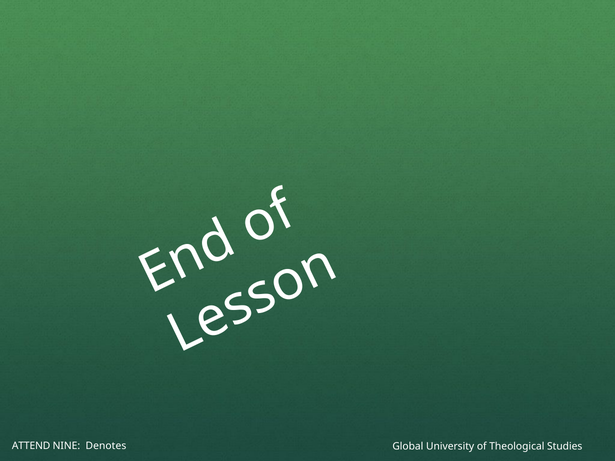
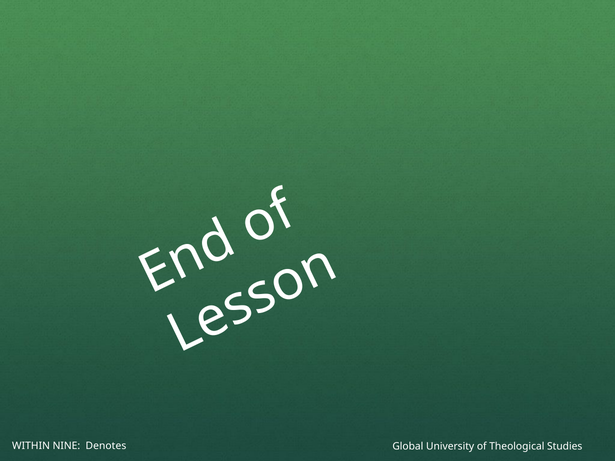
ATTEND: ATTEND -> WITHIN
